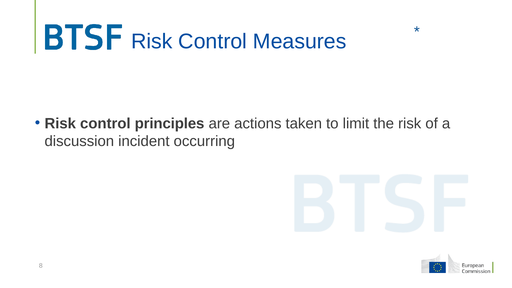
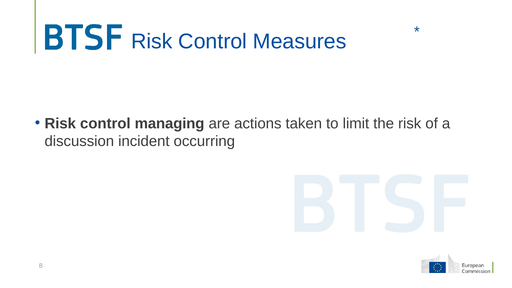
principles: principles -> managing
